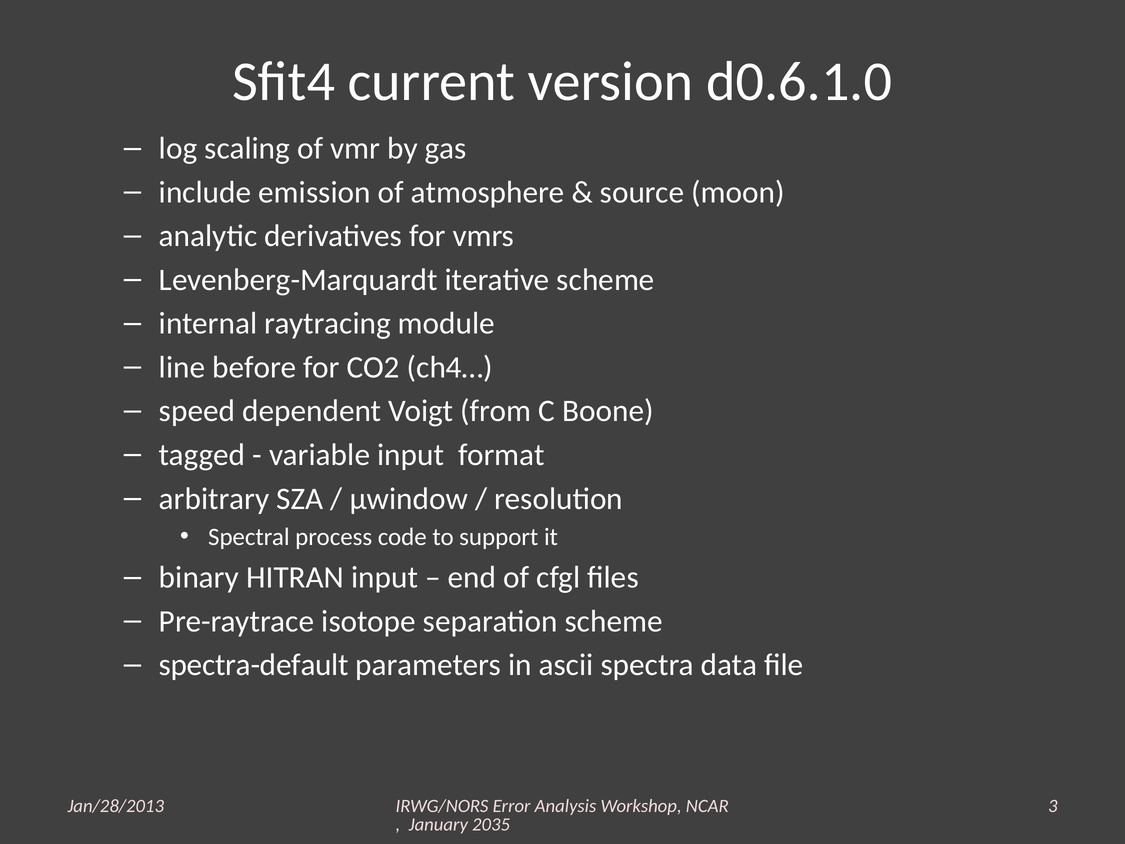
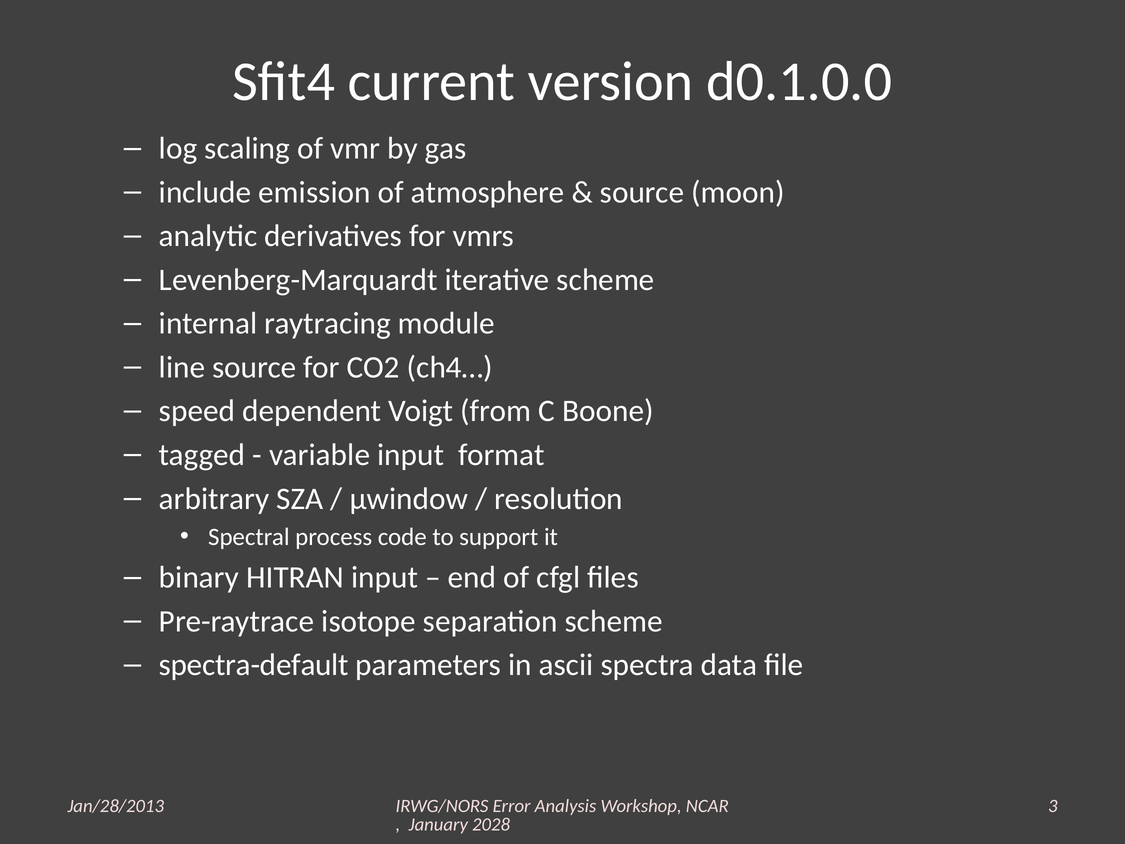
d0.6.1.0: d0.6.1.0 -> d0.1.0.0
line before: before -> source
2035: 2035 -> 2028
